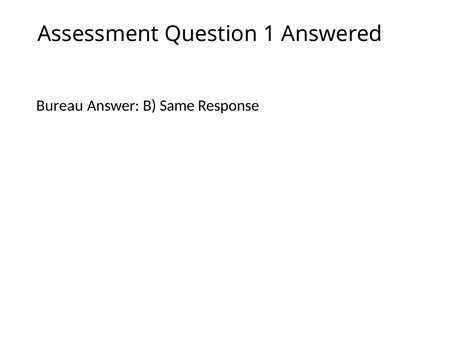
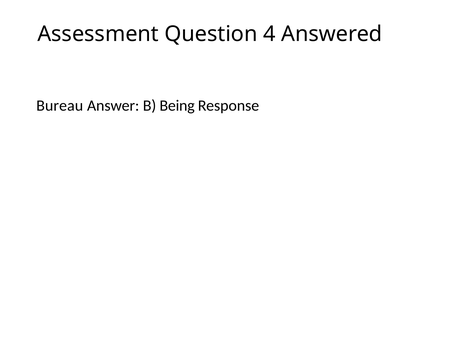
1: 1 -> 4
Same: Same -> Being
